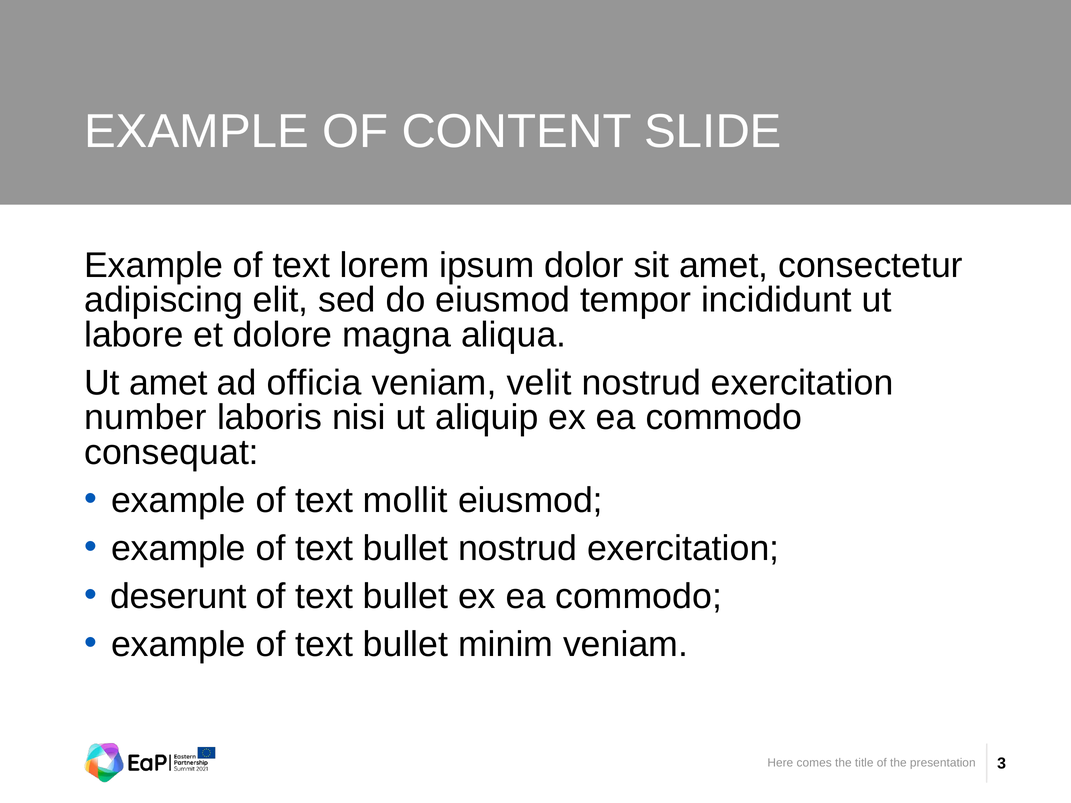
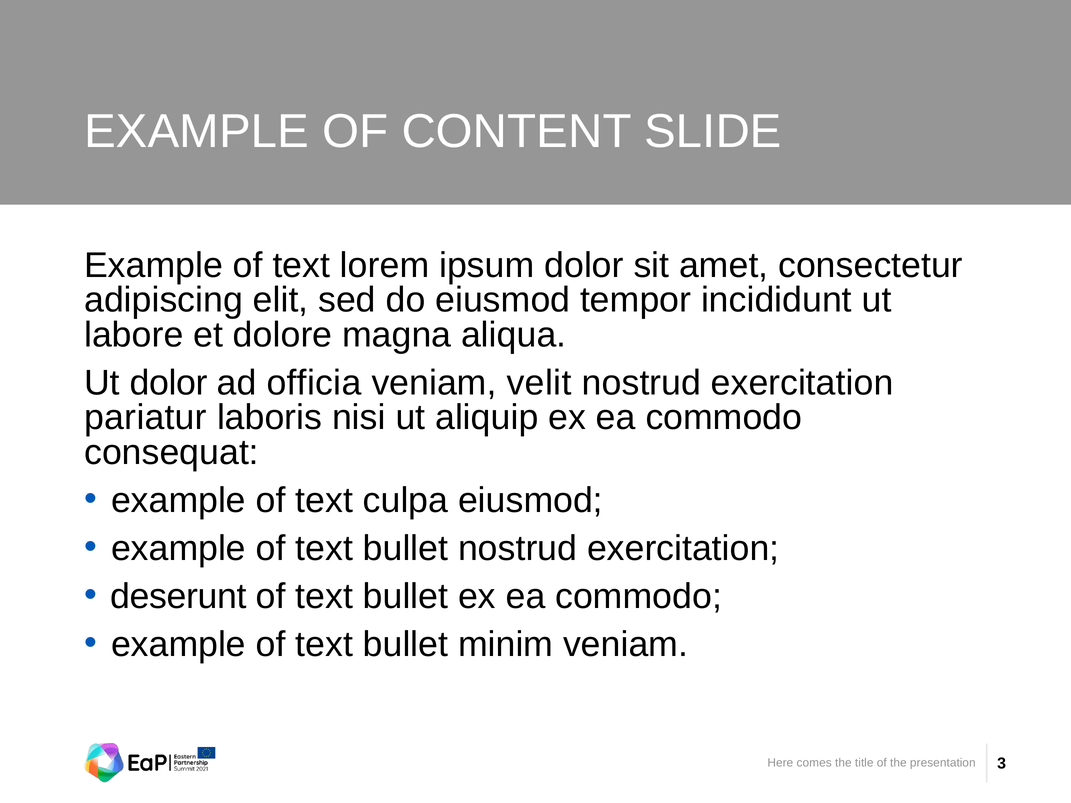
Ut amet: amet -> dolor
number: number -> pariatur
mollit: mollit -> culpa
